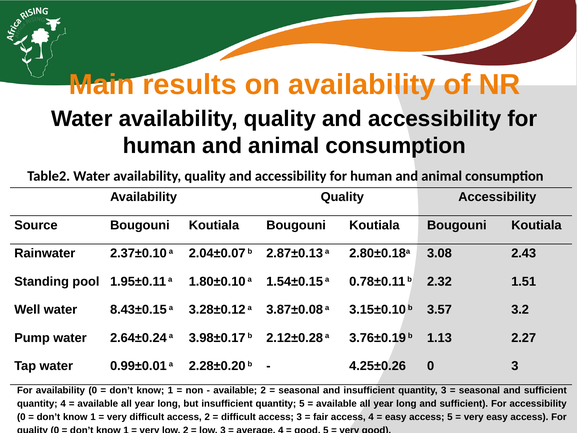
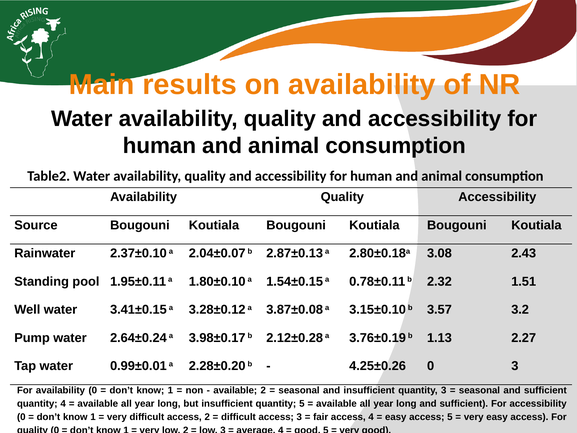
8.43±0.15: 8.43±0.15 -> 3.41±0.15
